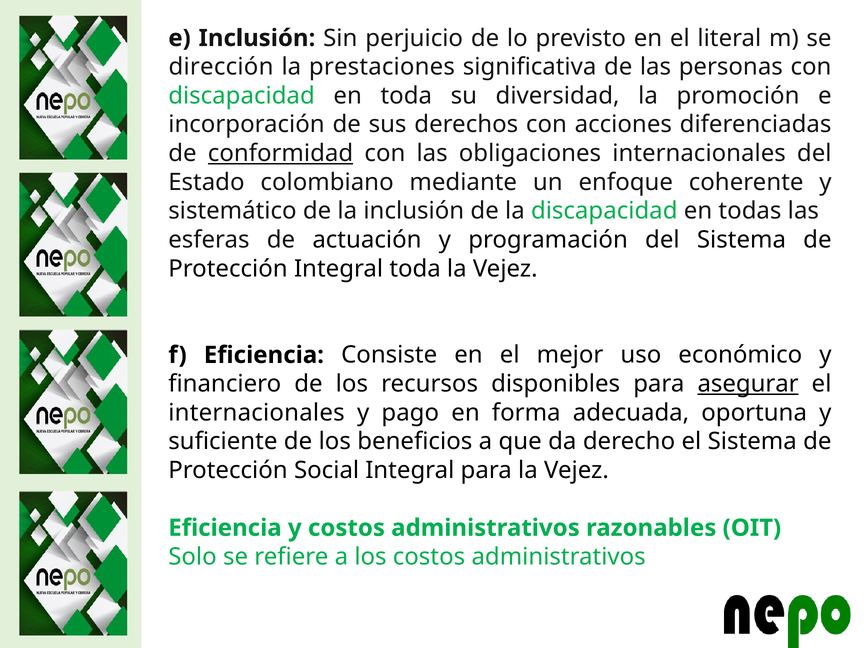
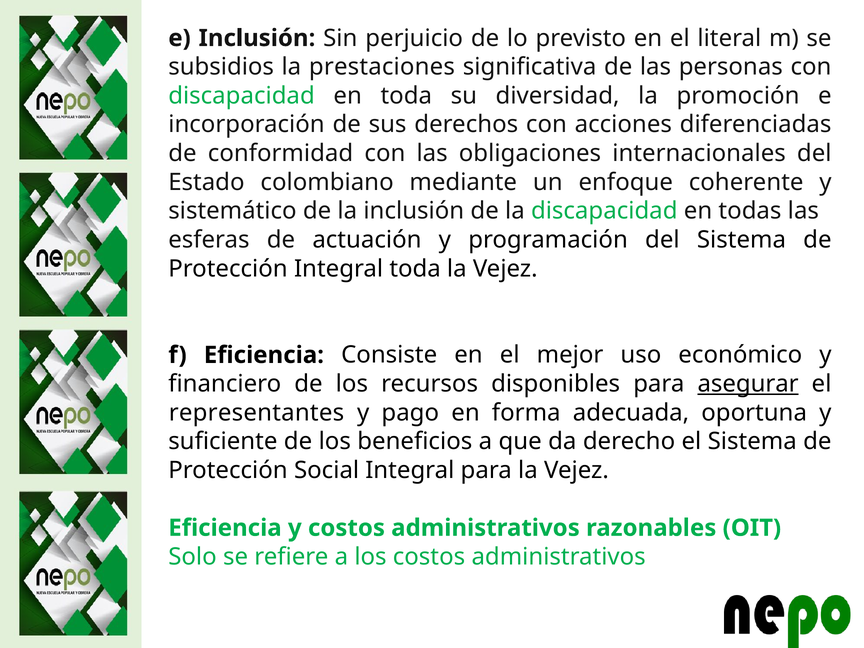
dirección: dirección -> subsidios
conformidad underline: present -> none
internacionales at (256, 413): internacionales -> representantes
